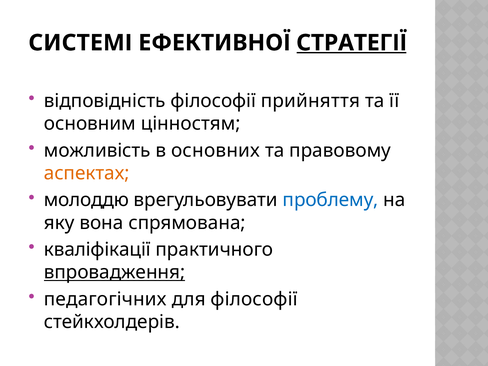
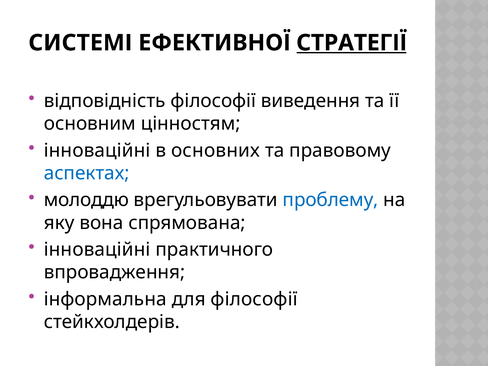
прийняття: прийняття -> виведення
можливість at (97, 151): можливість -> інноваційні
аспектах colour: orange -> blue
кваліфікації at (97, 250): кваліфікації -> інноваційні
впровадження underline: present -> none
педагогічних: педагогічних -> інформальна
